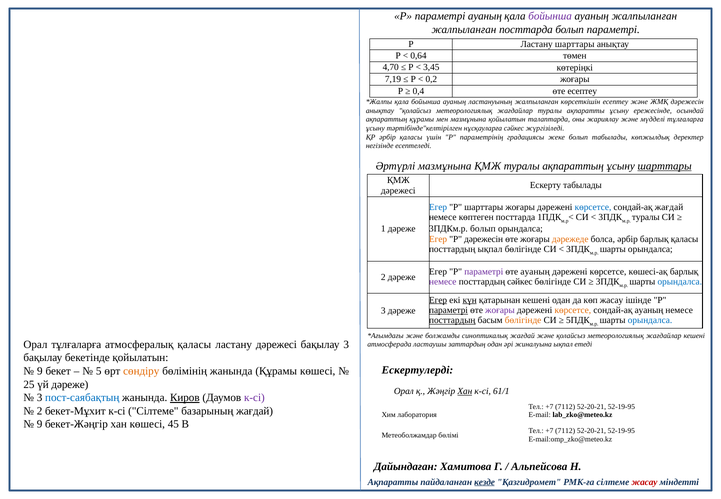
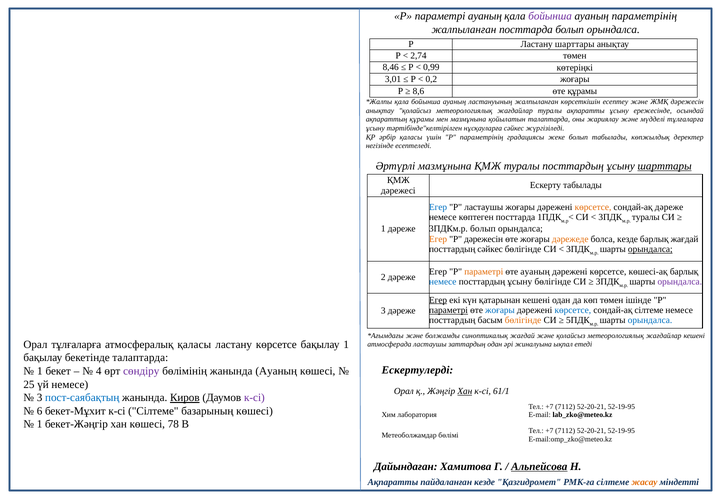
ауаның жалпыланған: жалпыланған -> параметрінің
параметрі at (613, 30): параметрі -> орындалса
0,64: 0,64 -> 2,74
4,70: 4,70 -> 8,46
3,45: 3,45 -> 0,99
7,19: 7,19 -> 3,01
0,4: 0,4 -> 8,6
өте есептеу: есептеу -> құрамы
туралы ақпараттың: ақпараттың -> посттардың
Р шарттары: шарттары -> ластаушы
көрсетсе at (593, 207) colour: blue -> orange
сондай-ақ жағдай: жағдай -> дәреже
болса әрбір: әрбір -> кезде
барлық қаласы: қаласы -> жағдай
посттардың ықпал: ықпал -> сәйкес
орындалса at (650, 249) underline: none -> present
параметрі at (484, 272) colour: purple -> orange
немесе at (443, 282) colour: purple -> blue
сәйкес at (520, 282): сәйкес -> ұсыну
орындалса at (680, 282) colour: blue -> purple
күн underline: present -> none
көп жасау: жасау -> төмен
жоғары at (500, 310) colour: purple -> blue
көрсетсе at (573, 310) colour: orange -> blue
сондай-ақ ауаның: ауаның -> сілтеме
посттардың at (452, 320) underline: present -> none
ластану дәрежесі: дәрежесі -> көрсетсе
бақылау 3: 3 -> 1
бекетінде қойылатын: қойылатын -> талаптарда
9 at (40, 371): 9 -> 1
5: 5 -> 4
сөндіру colour: orange -> purple
жанында Құрамы: Құрамы -> Ауаның
үй дәреже: дәреже -> немесе
2 at (40, 411): 2 -> 6
базарының жағдай: жағдай -> көшесі
9 at (40, 424): 9 -> 1
45: 45 -> 78
Альпейсова underline: none -> present
кезде at (485, 482) underline: present -> none
жасау at (644, 482) colour: red -> orange
